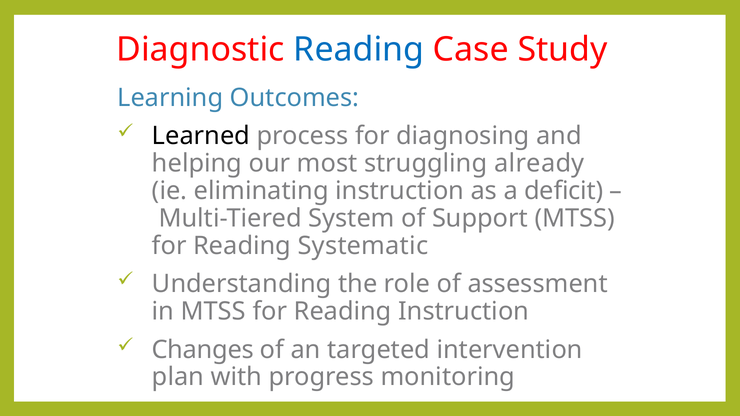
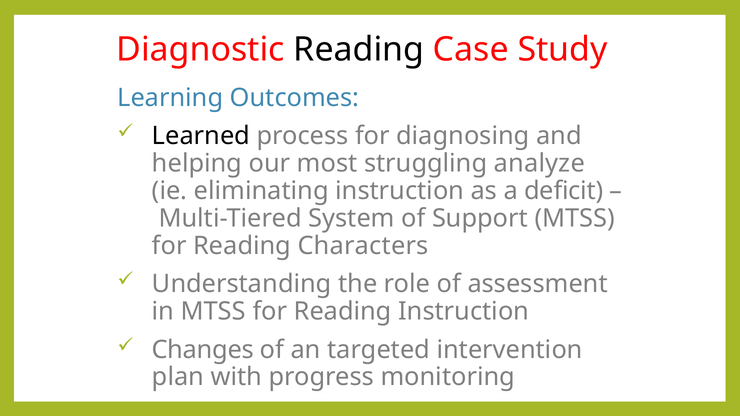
Reading at (359, 50) colour: blue -> black
already: already -> analyze
Systematic: Systematic -> Characters
